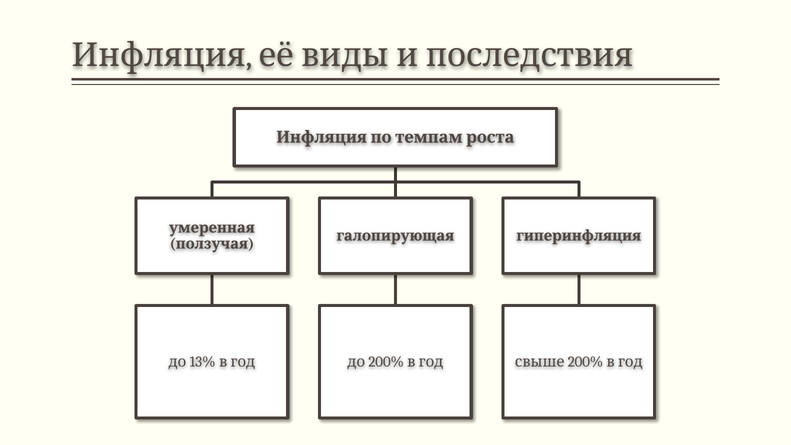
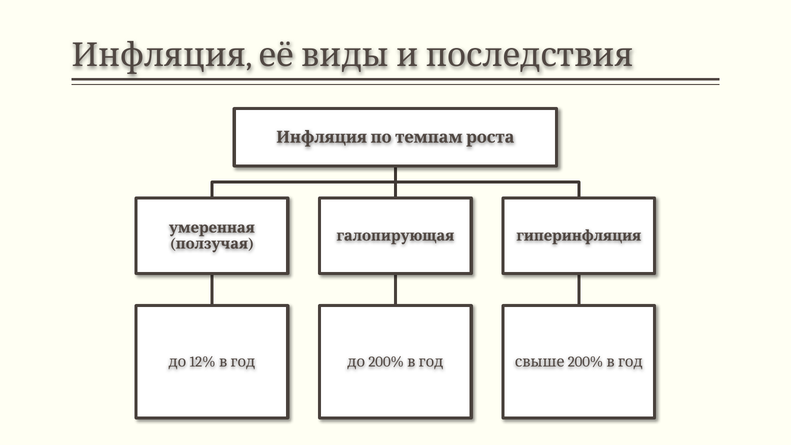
13%: 13% -> 12%
